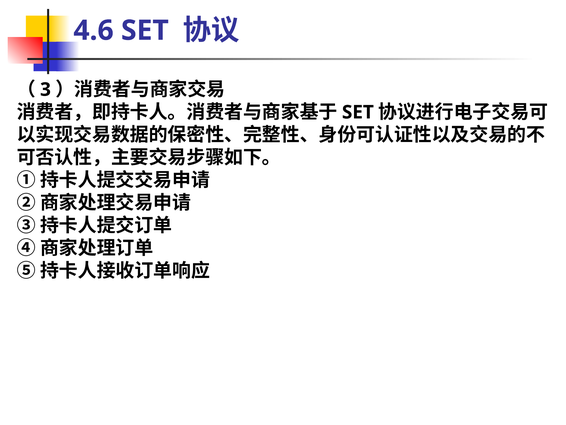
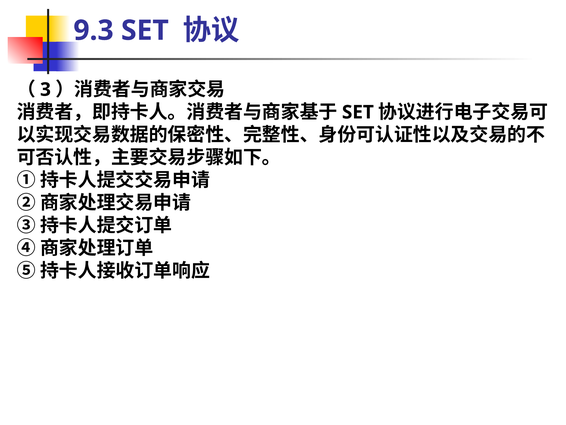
4.6: 4.6 -> 9.3
